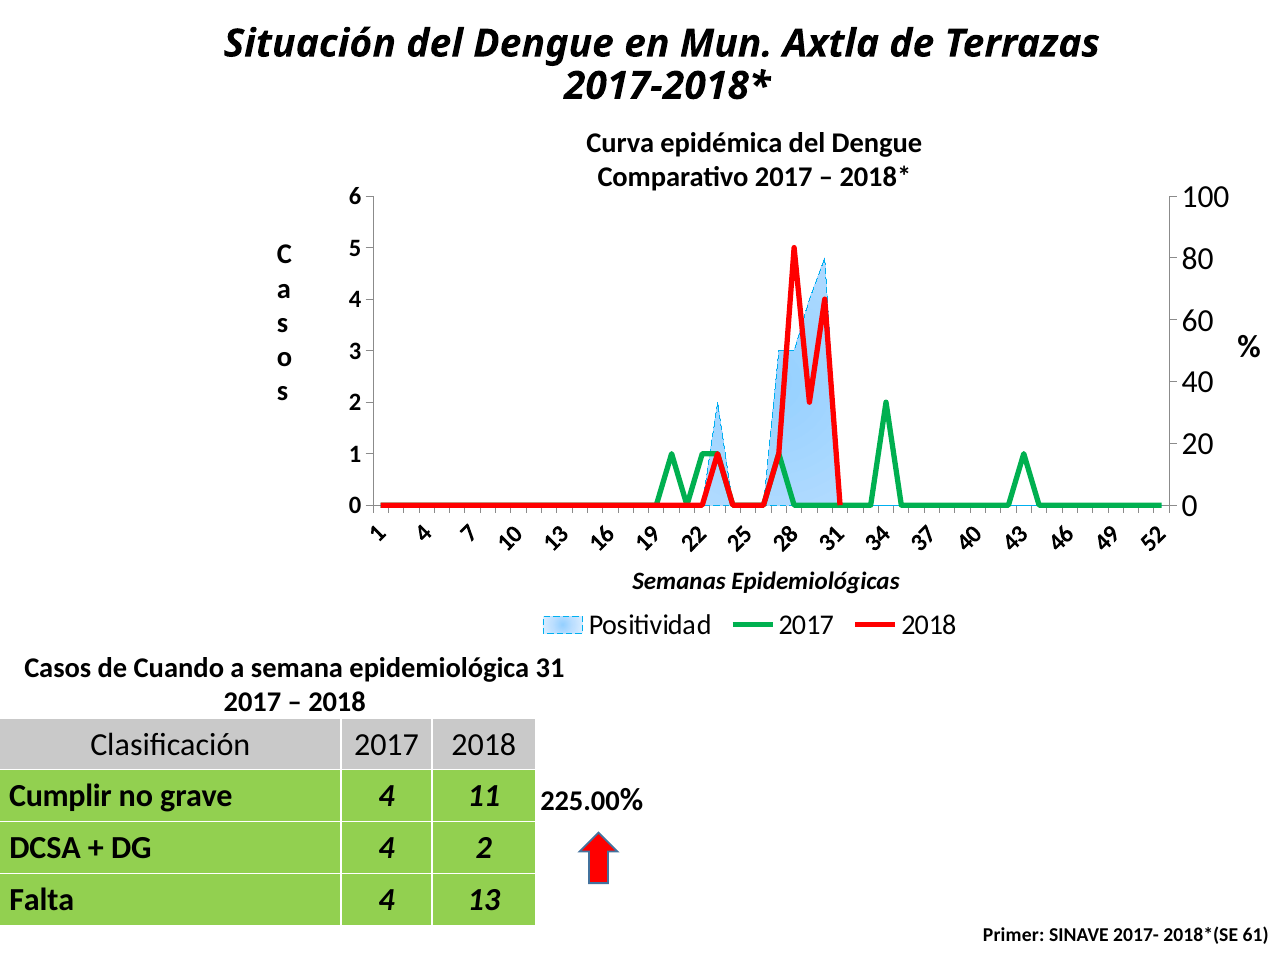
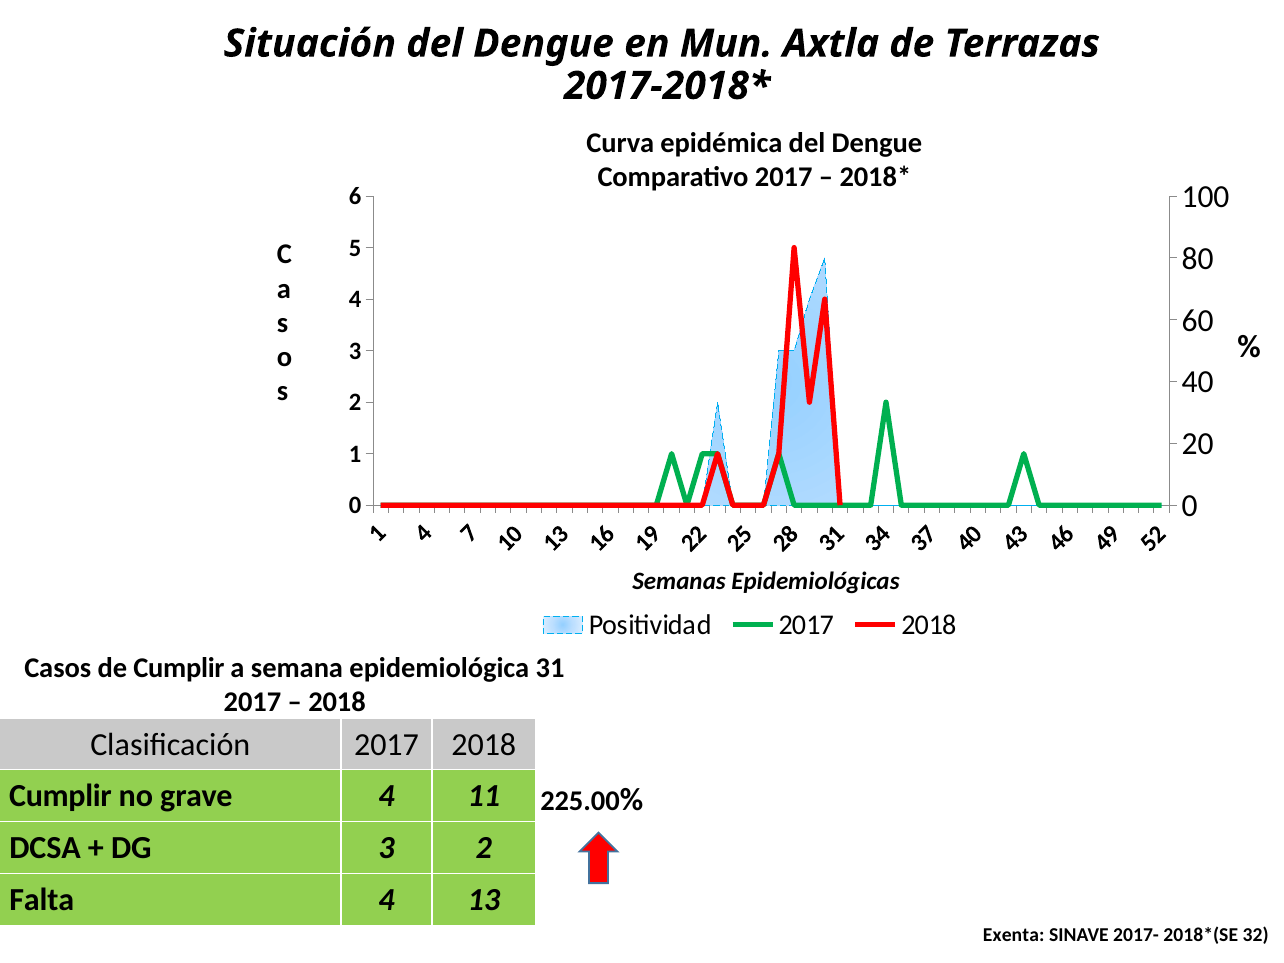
de Cuando: Cuando -> Cumplir
DG 4: 4 -> 3
Primer: Primer -> Exenta
61: 61 -> 32
